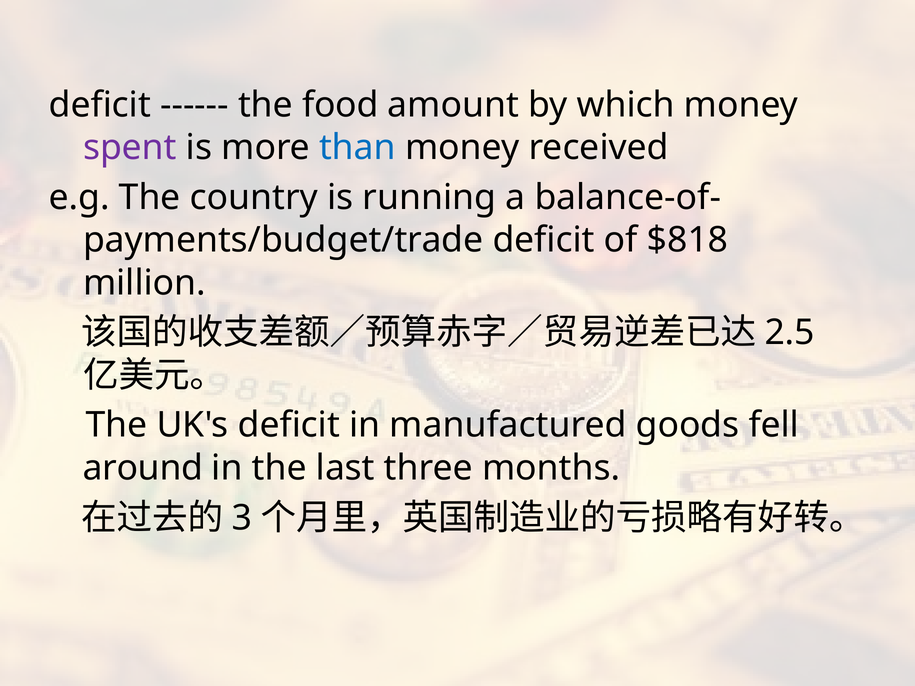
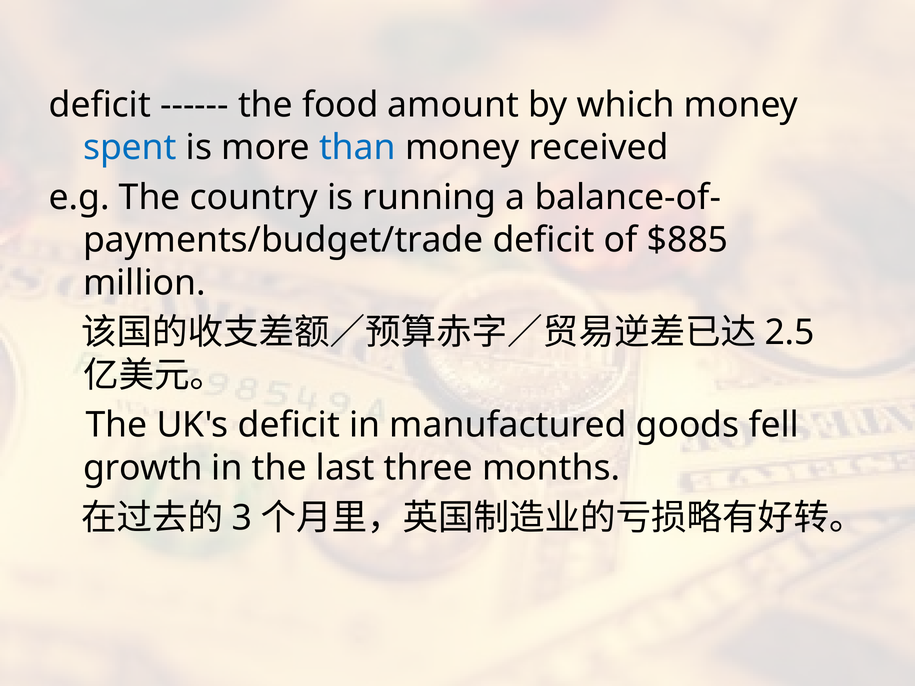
spent colour: purple -> blue
$818: $818 -> $885
around: around -> growth
